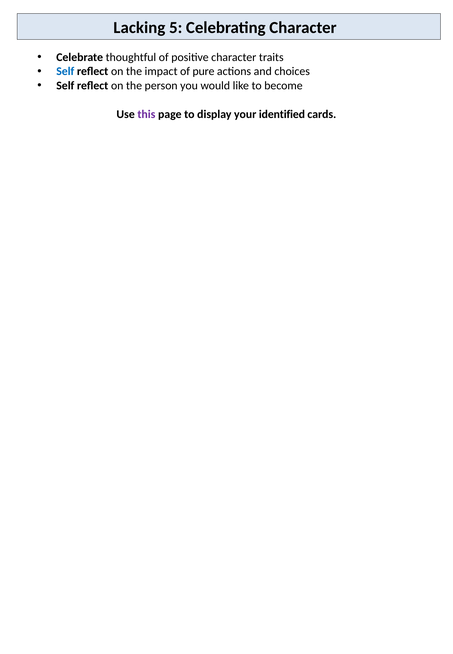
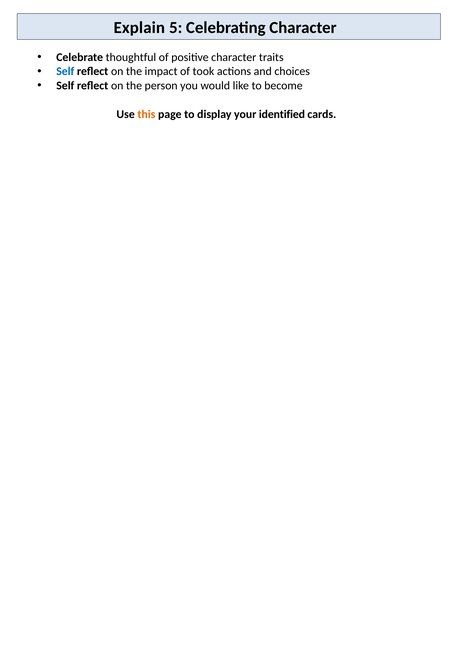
Lacking: Lacking -> Explain
pure: pure -> took
this colour: purple -> orange
